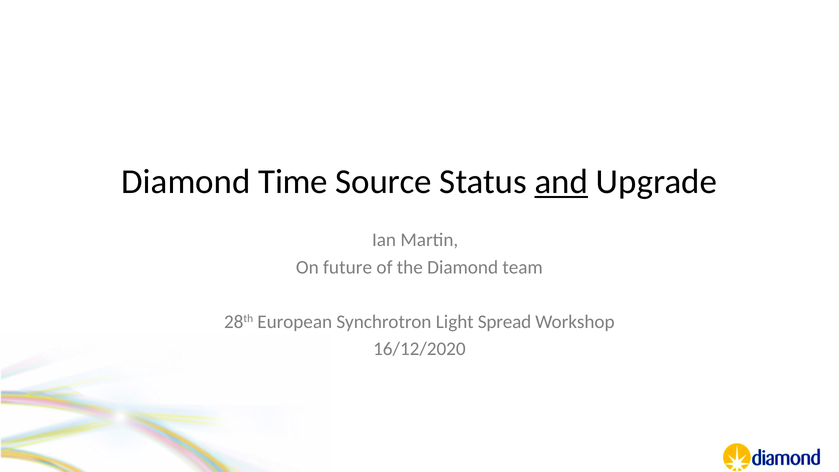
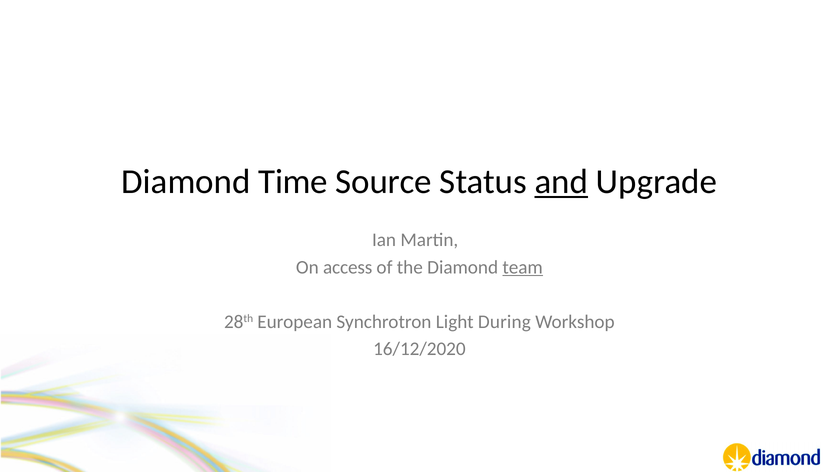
future: future -> access
team underline: none -> present
Spread: Spread -> During
